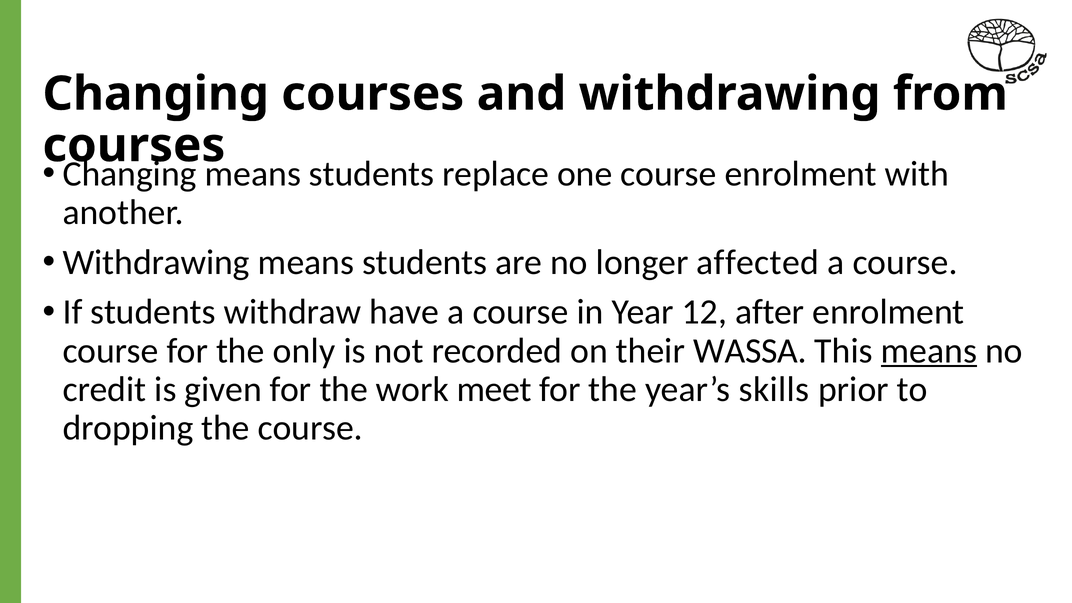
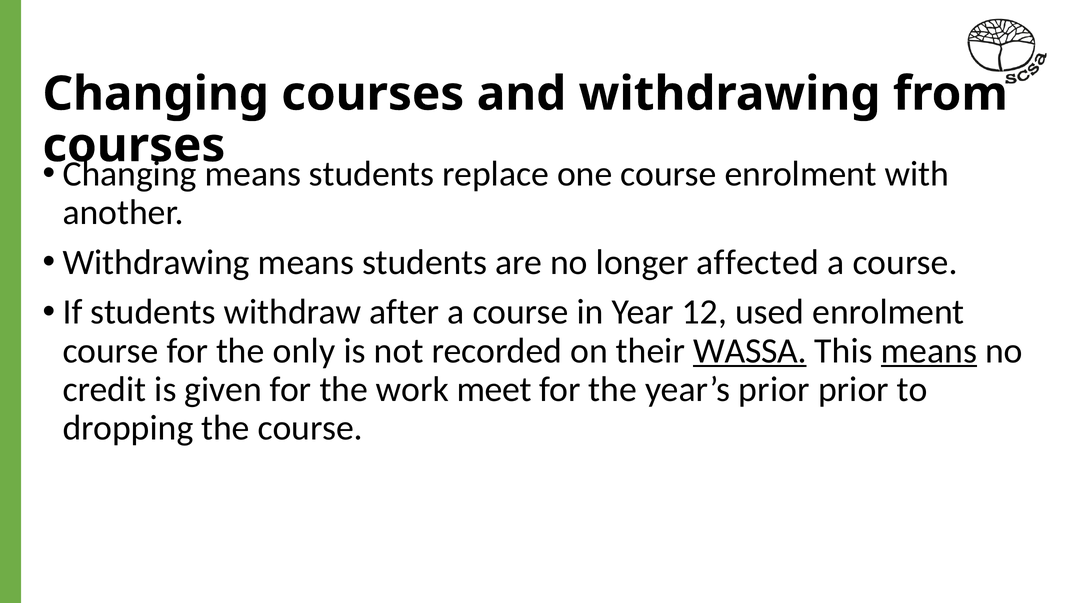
have: have -> after
after: after -> used
WASSA underline: none -> present
year’s skills: skills -> prior
